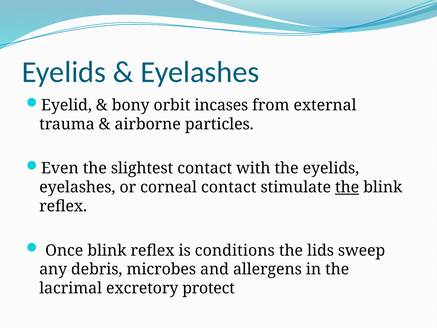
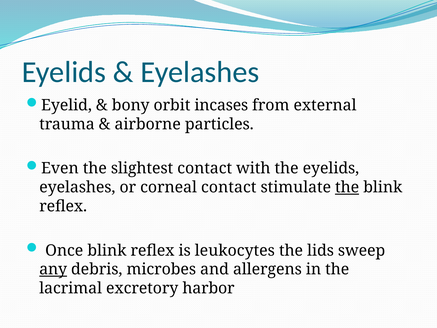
conditions: conditions -> leukocytes
any underline: none -> present
protect: protect -> harbor
